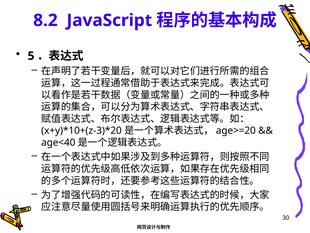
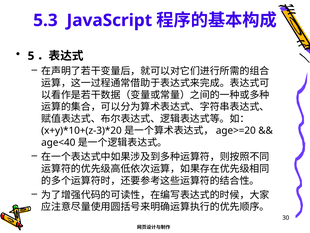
8.2: 8.2 -> 5.3
